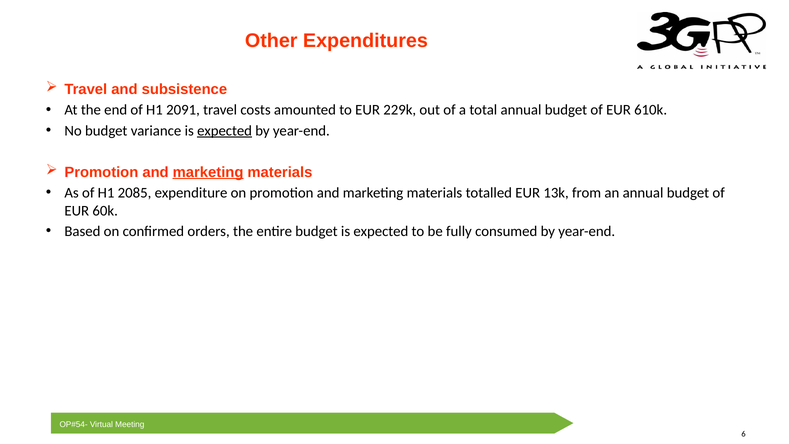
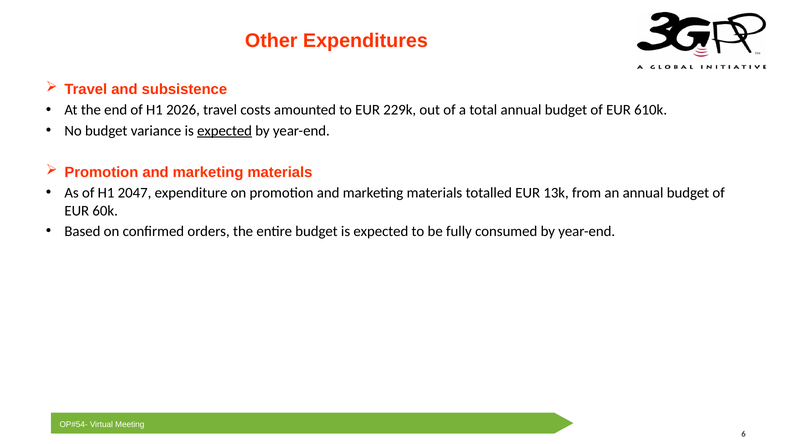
2091: 2091 -> 2026
marketing at (208, 172) underline: present -> none
2085: 2085 -> 2047
